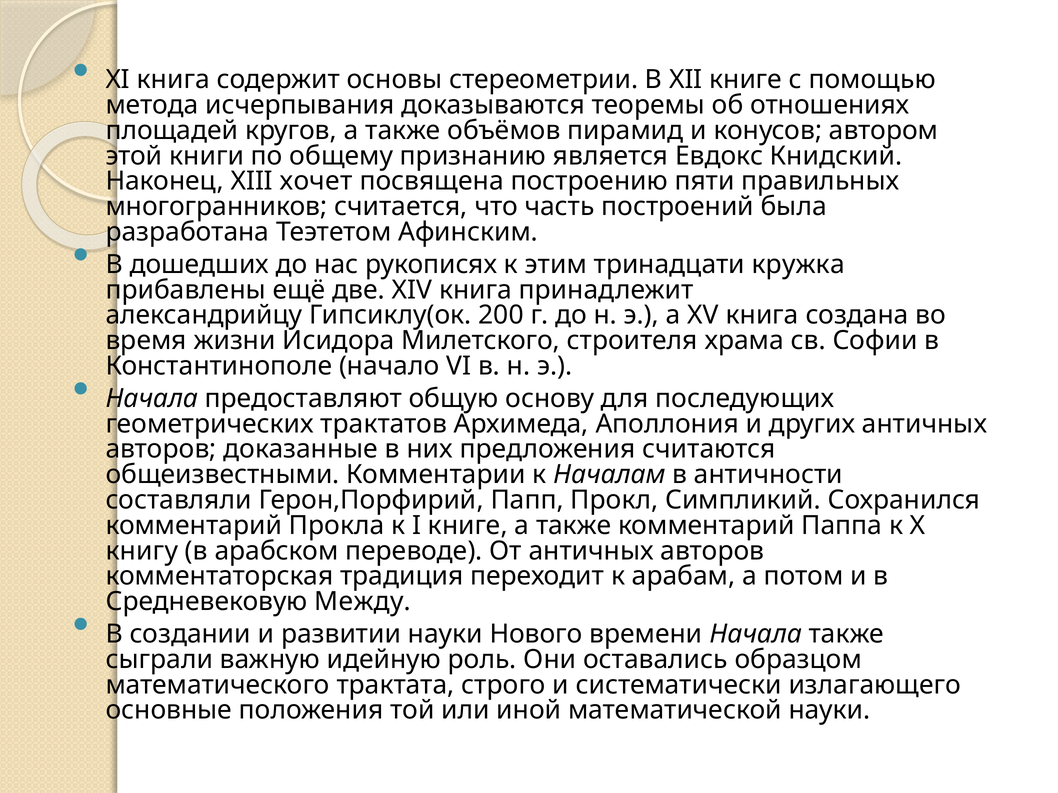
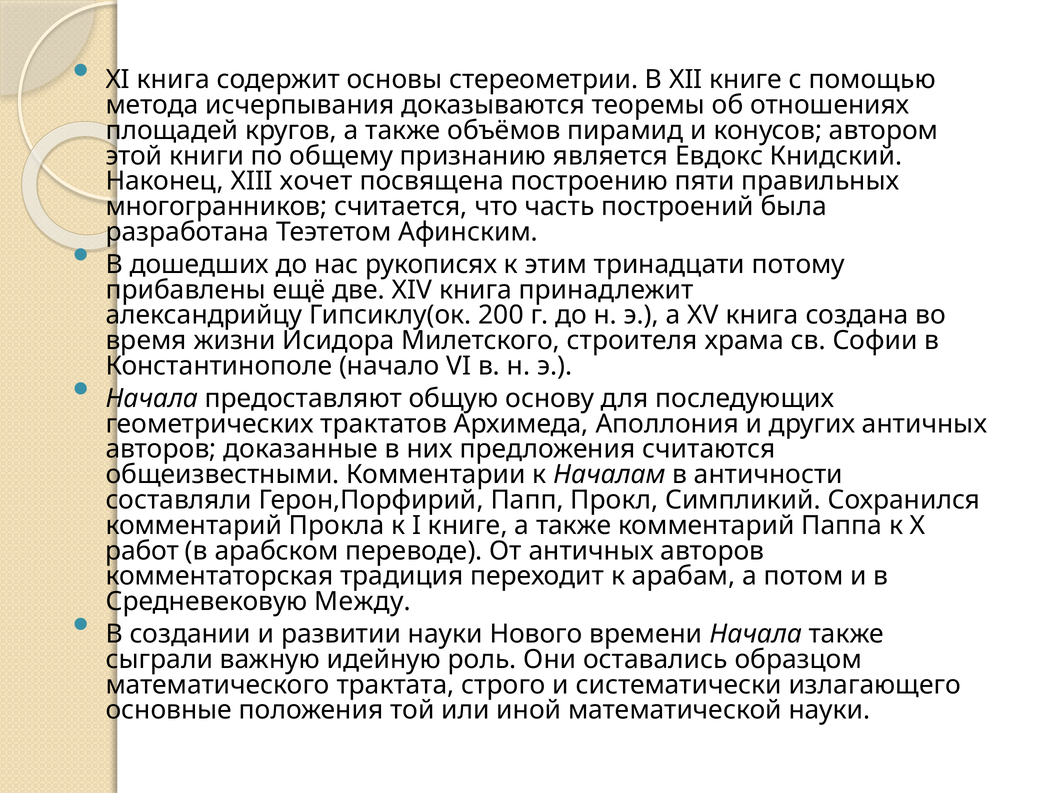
кружка: кружка -> потому
книгу: книгу -> работ
